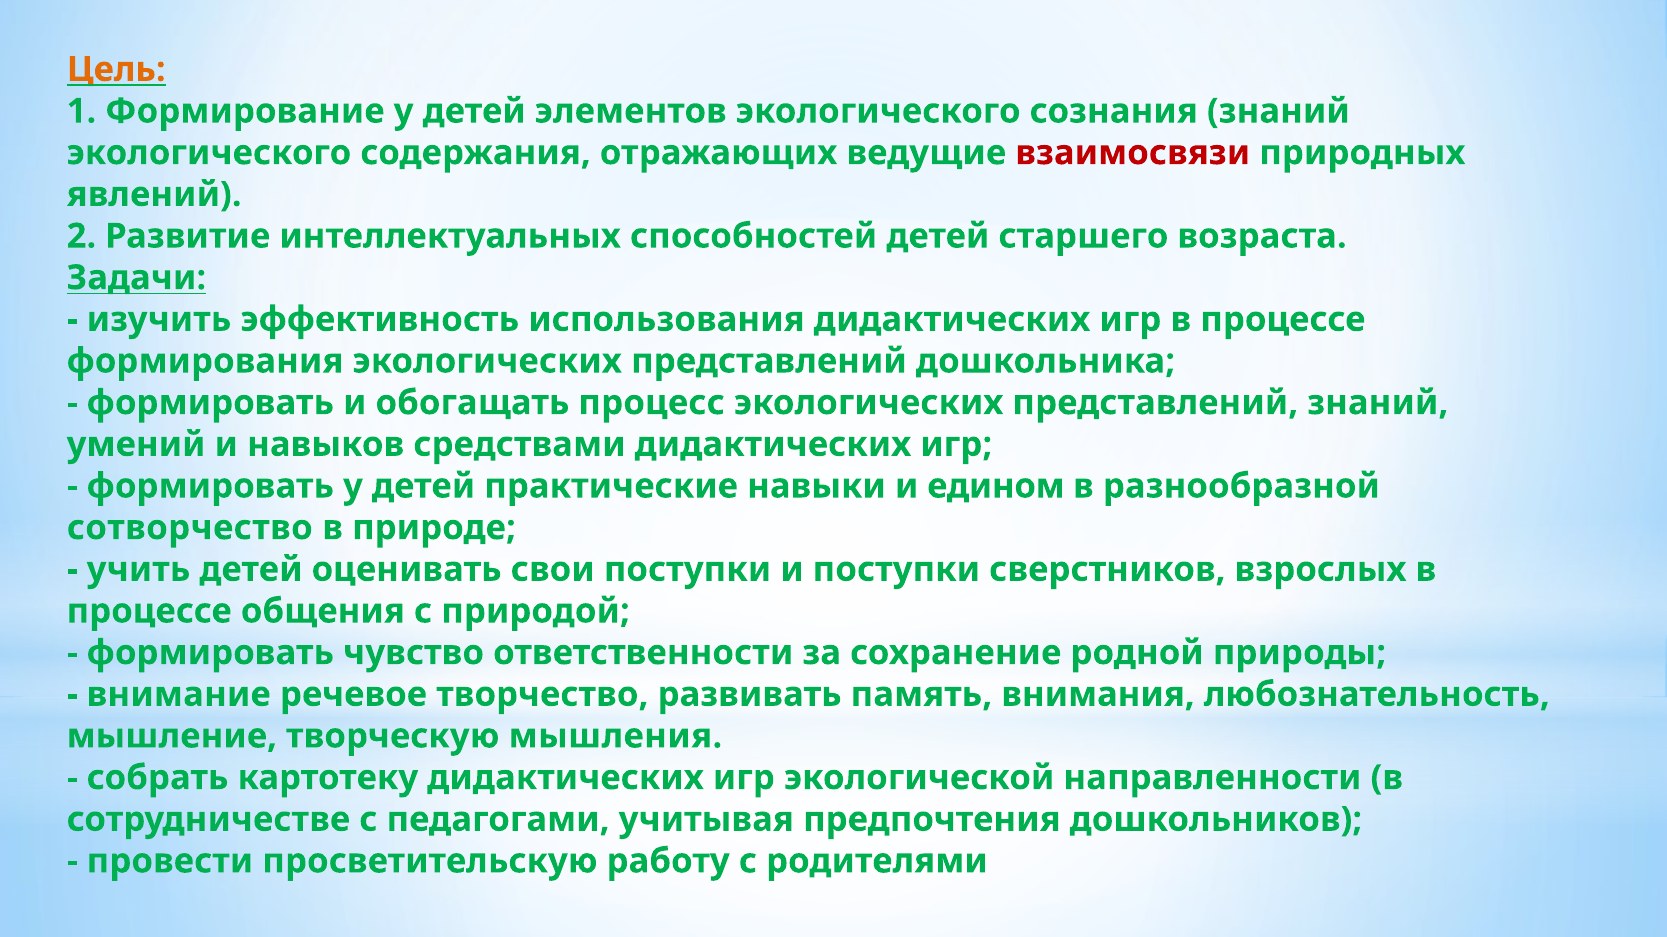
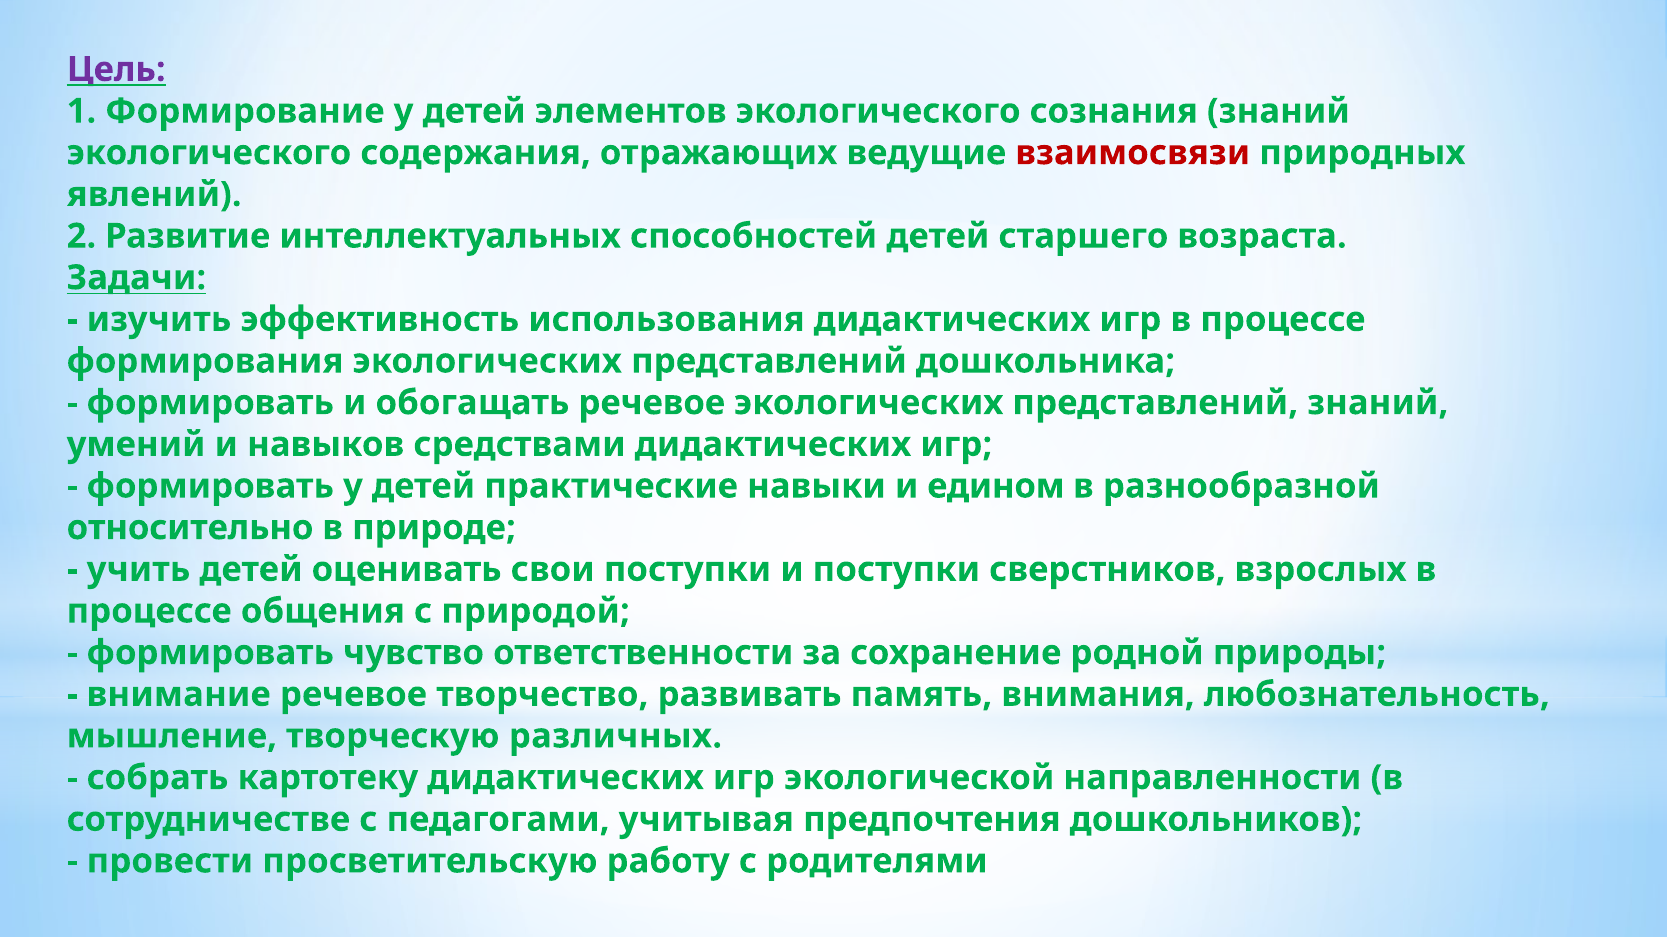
Цель colour: orange -> purple
обогащать процесс: процесс -> речевое
сотворчество: сотворчество -> относительно
мышления: мышления -> различных
